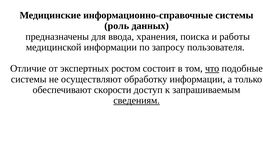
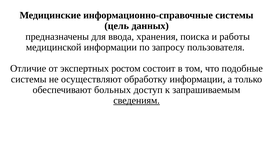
роль: роль -> цель
что underline: present -> none
скорости: скорости -> больных
